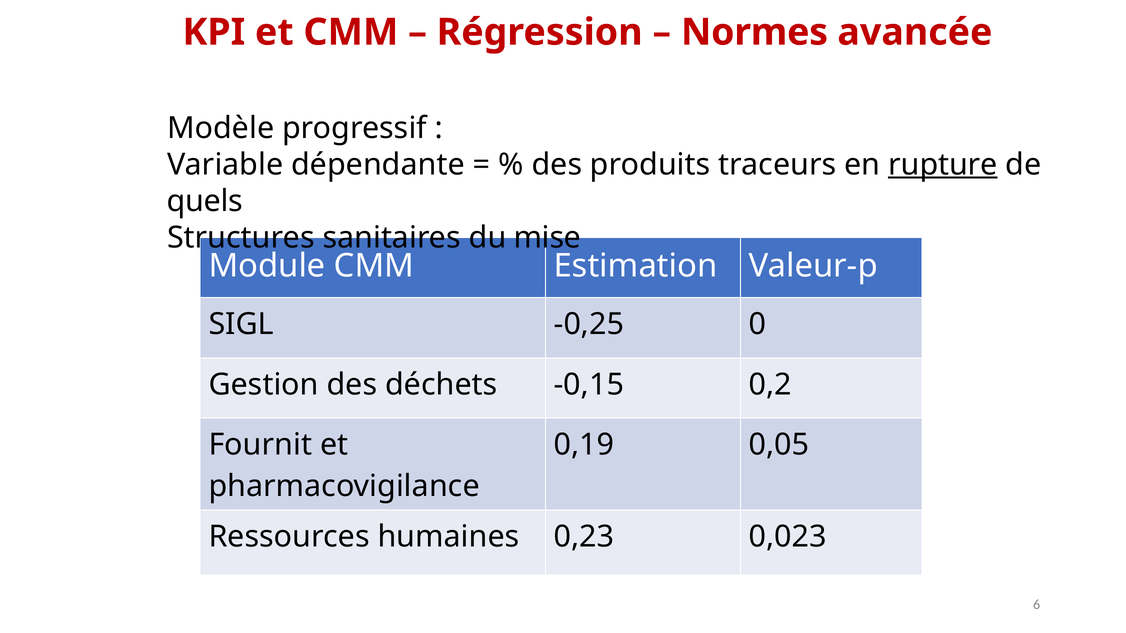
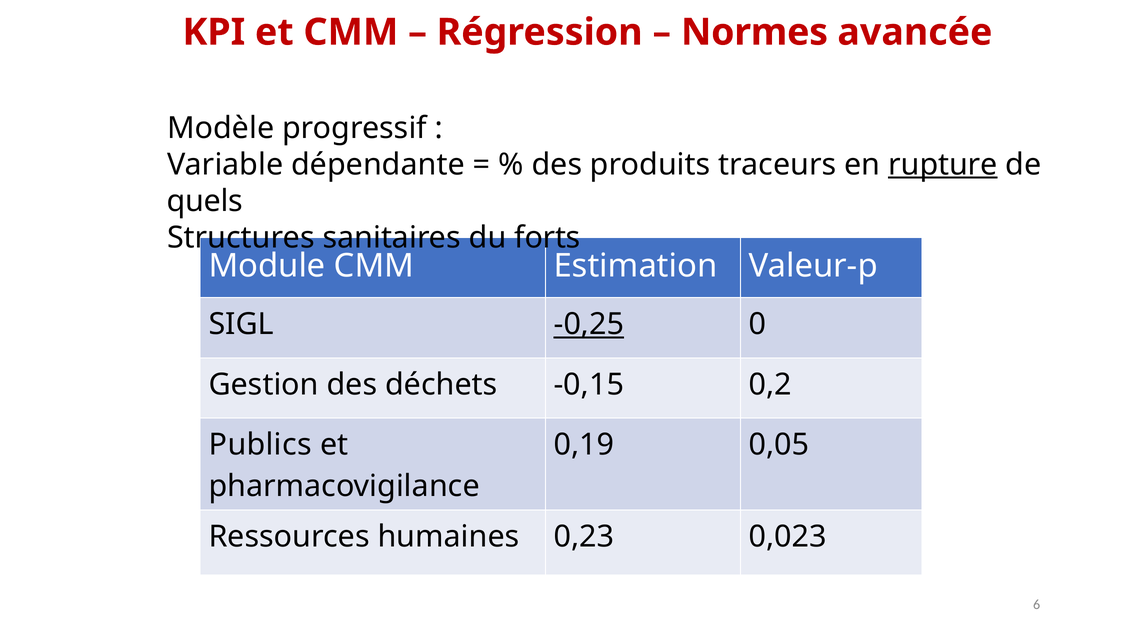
mise: mise -> forts
-0,25 underline: none -> present
Fournit: Fournit -> Publics
